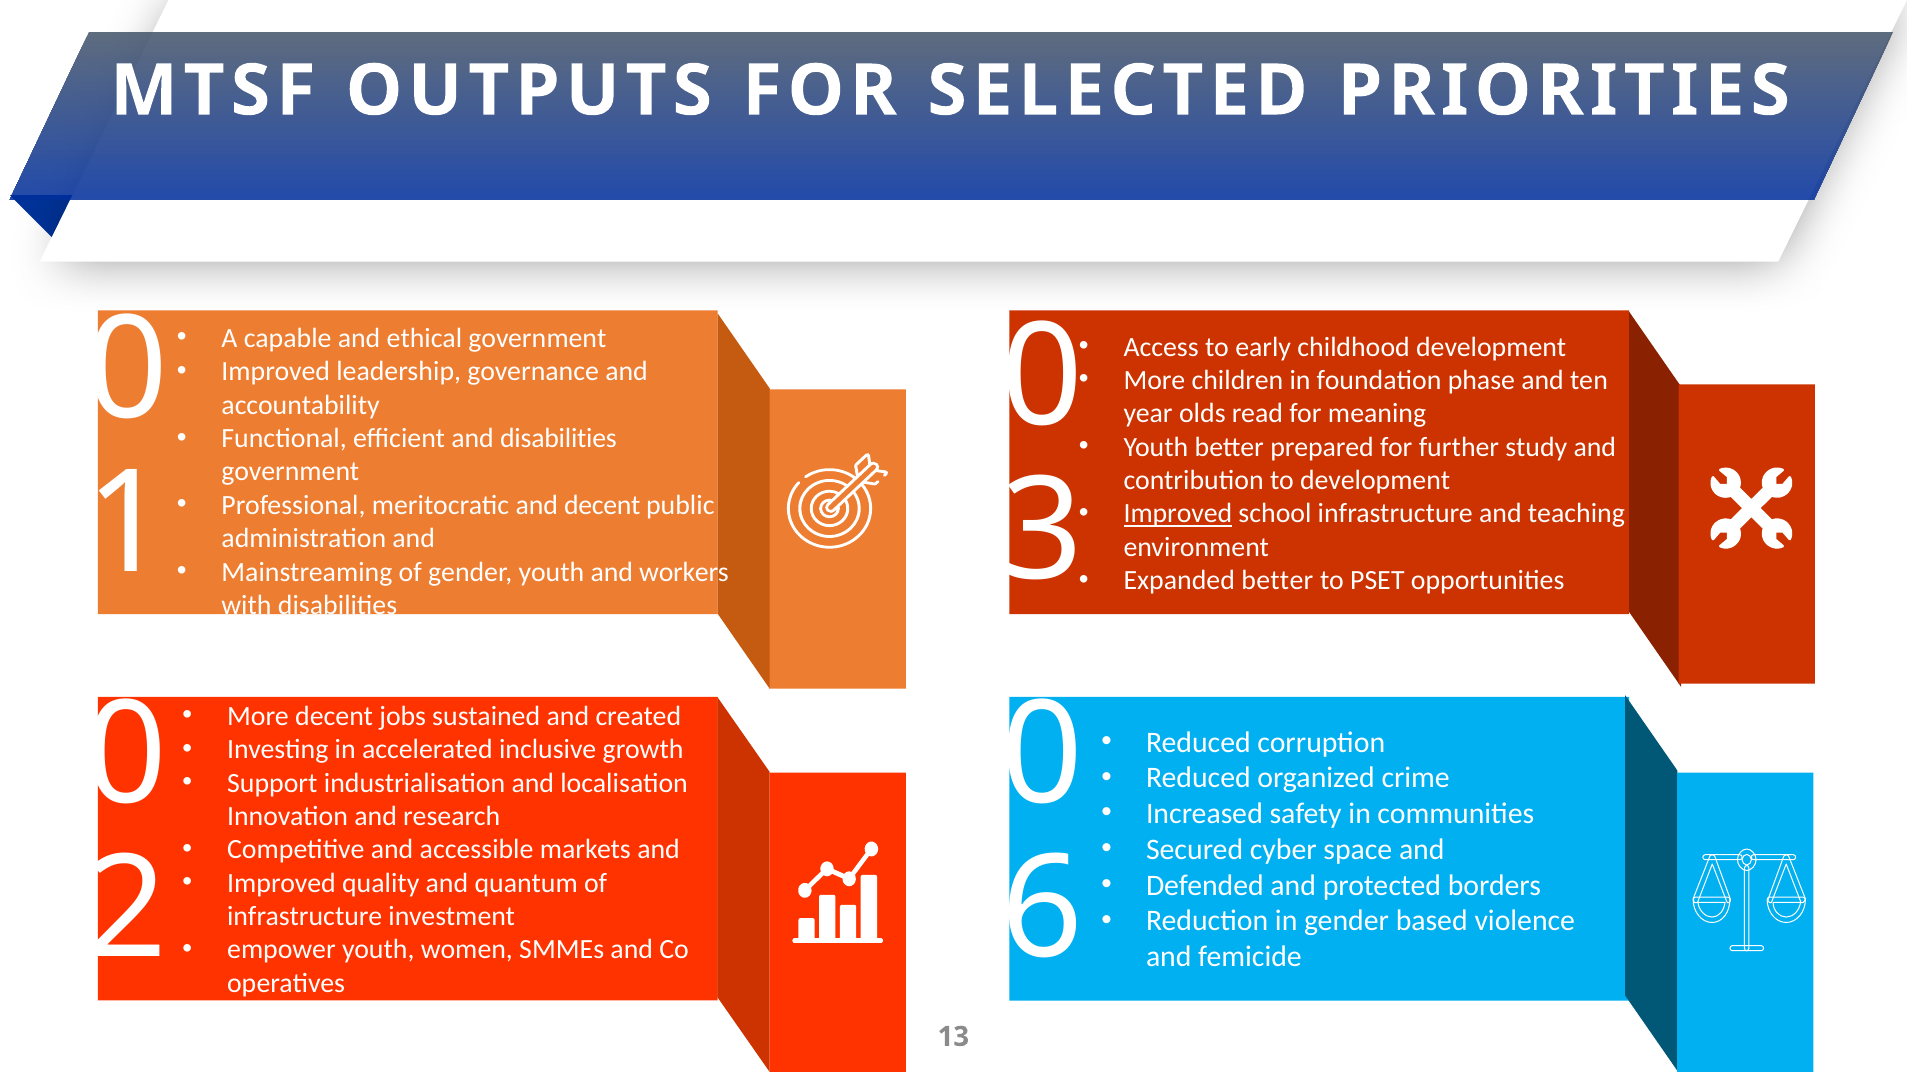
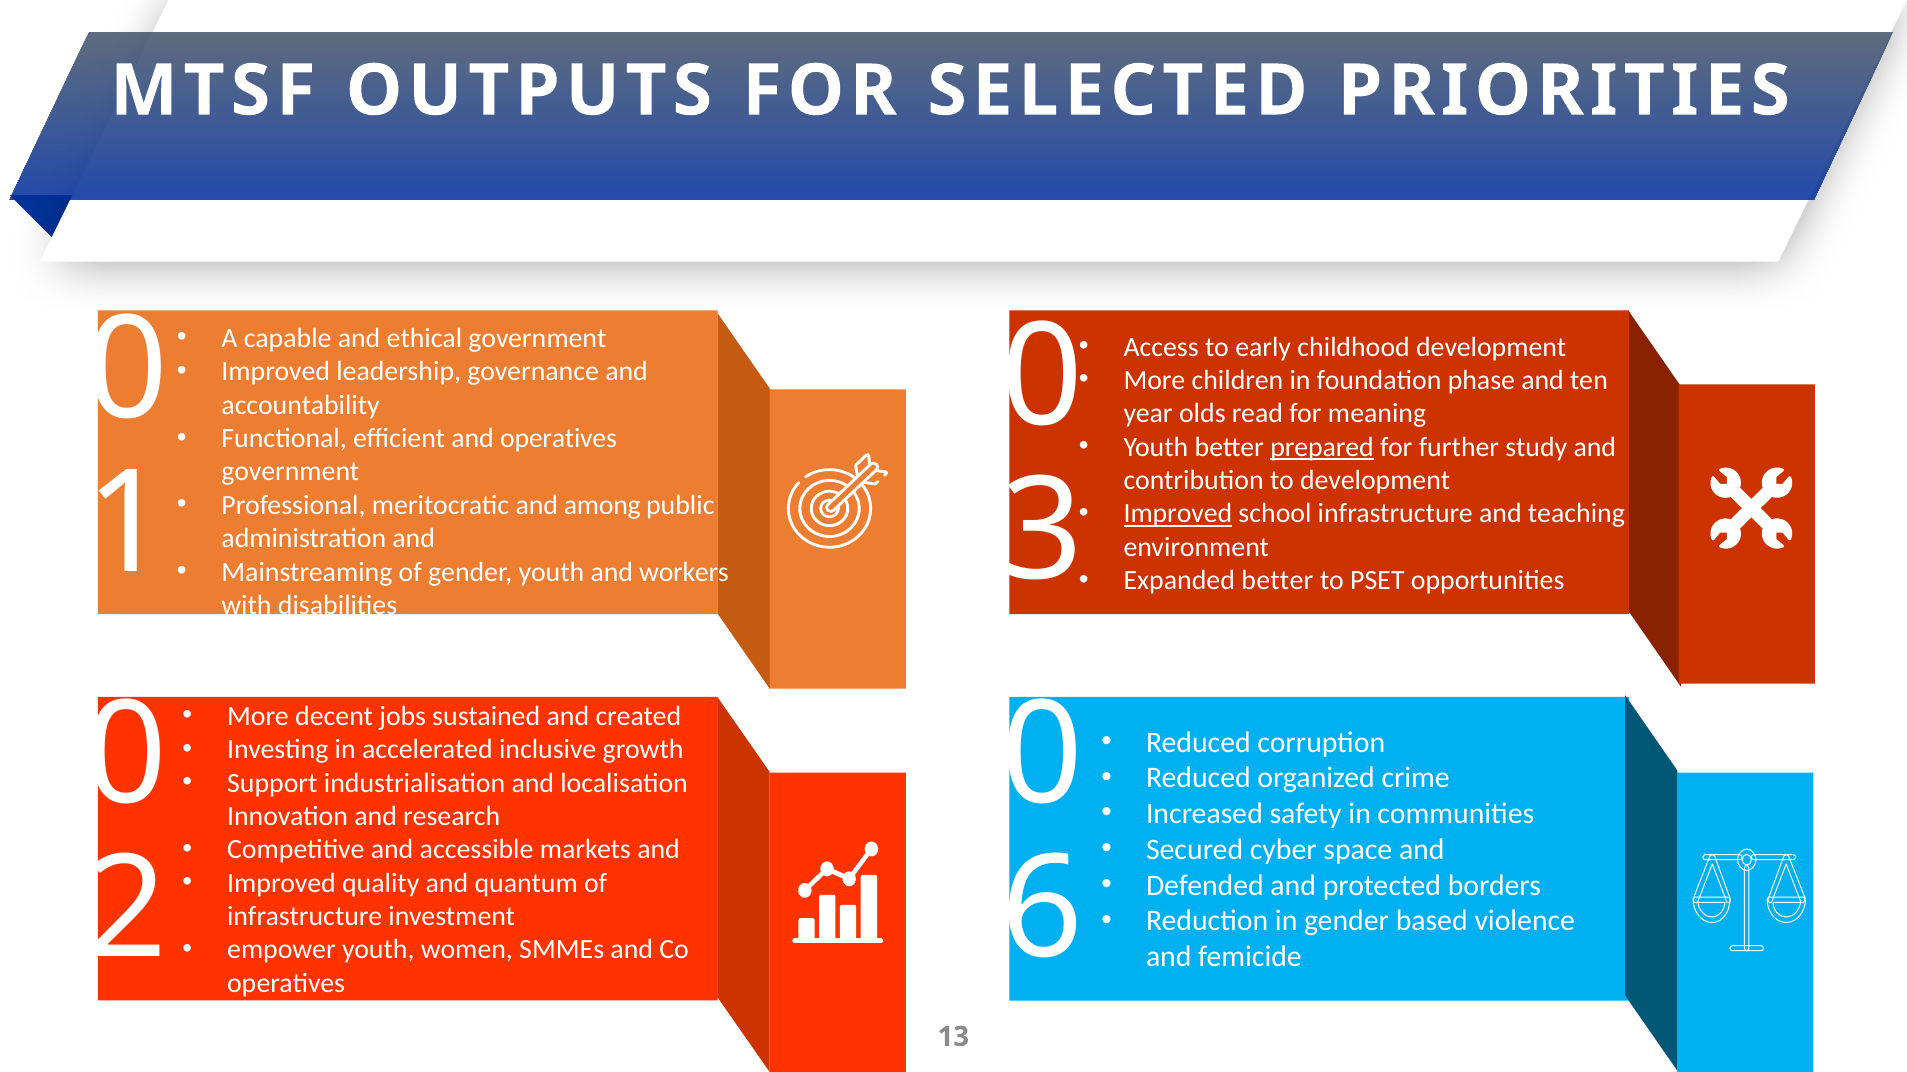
and disabilities: disabilities -> operatives
prepared underline: none -> present
and decent: decent -> among
